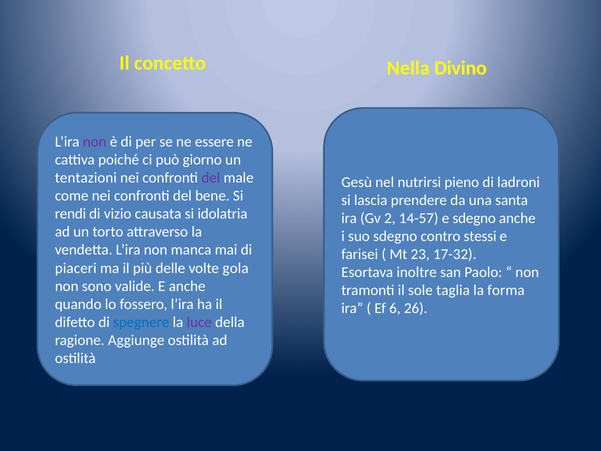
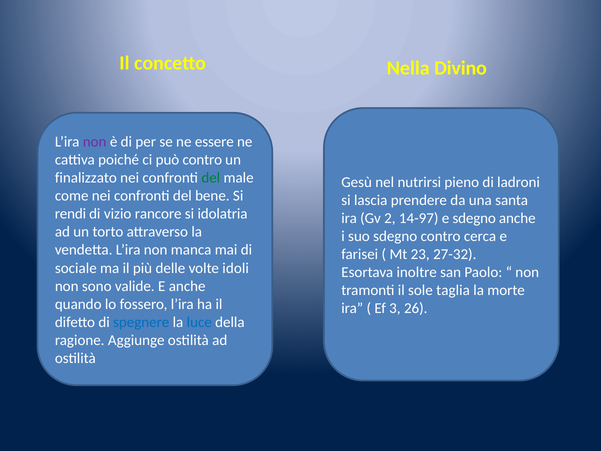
può giorno: giorno -> contro
tentazioni: tentazioni -> finalizzato
del at (211, 178) colour: purple -> green
causata: causata -> rancore
14-57: 14-57 -> 14-97
stessi: stessi -> cerca
17-32: 17-32 -> 27-32
piaceri: piaceri -> sociale
gola: gola -> idoli
forma: forma -> morte
6: 6 -> 3
luce colour: purple -> blue
